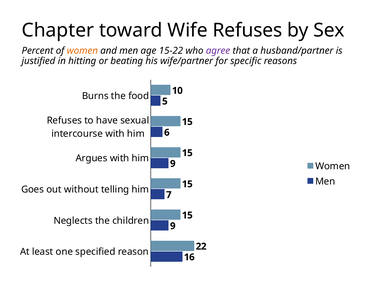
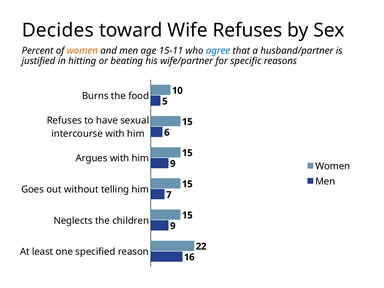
Chapter: Chapter -> Decides
15-22: 15-22 -> 15-11
agree colour: purple -> blue
